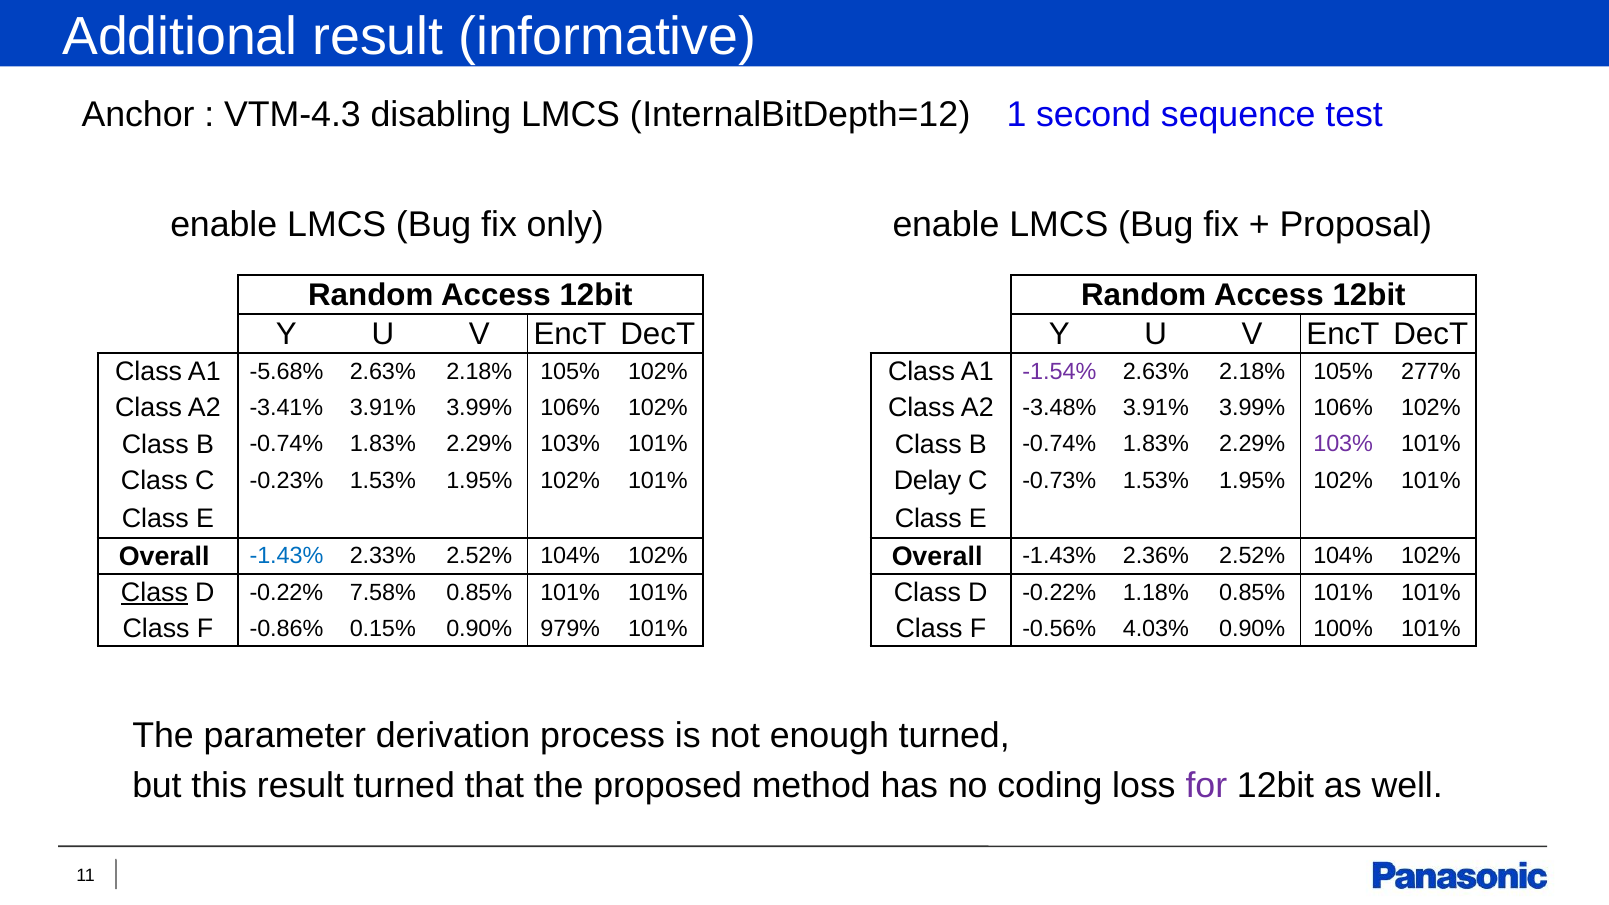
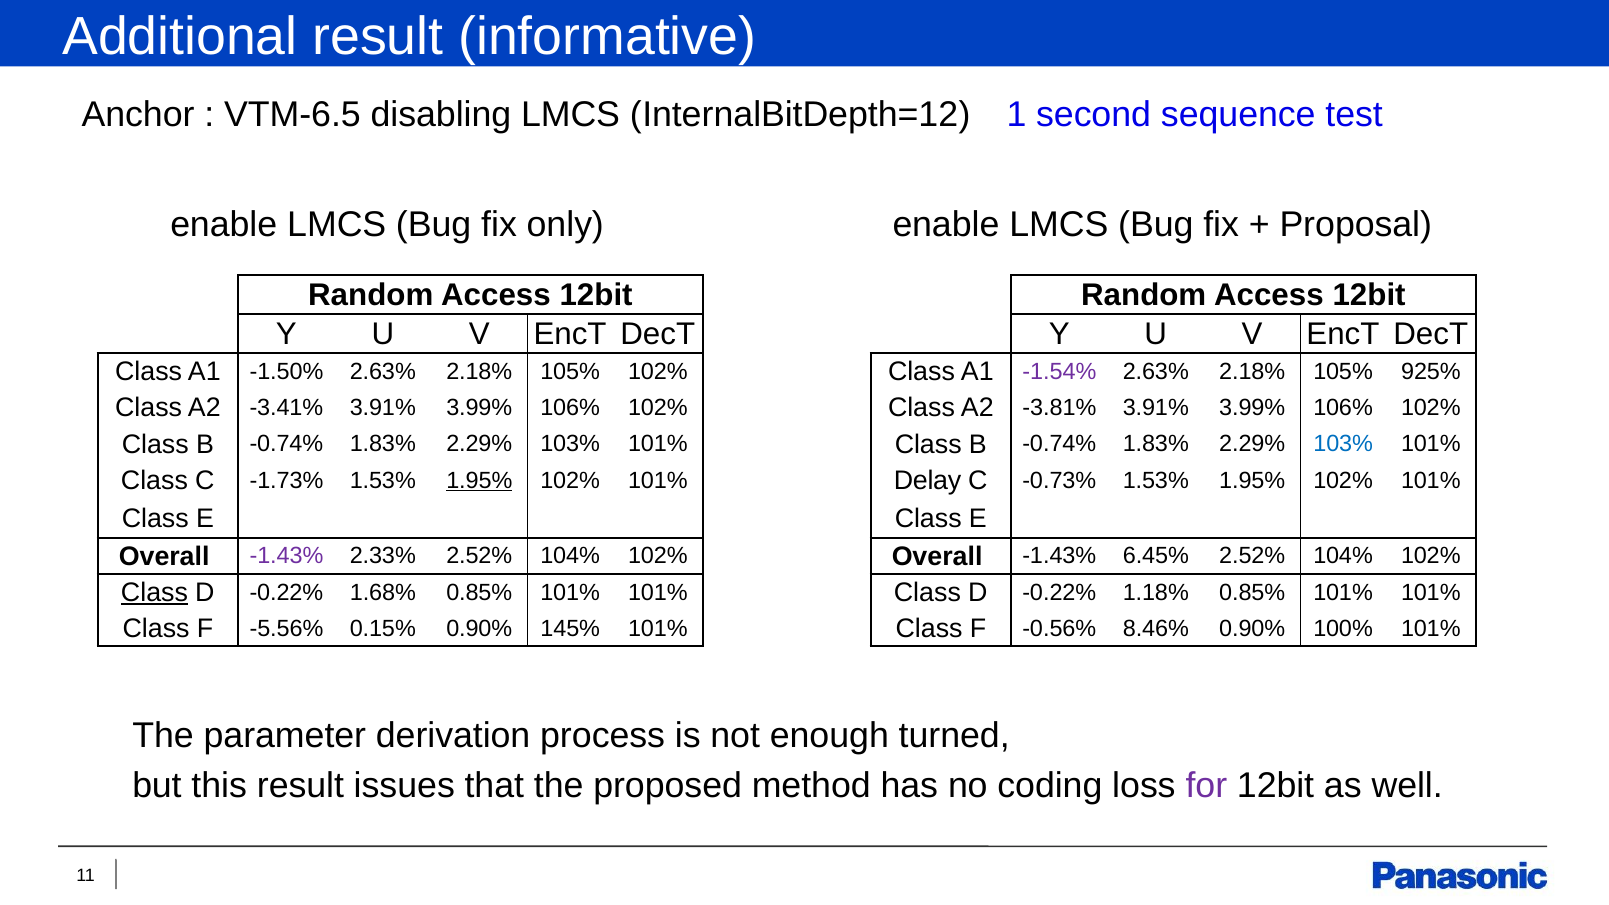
VTM-4.3: VTM-4.3 -> VTM-6.5
-5.68%: -5.68% -> -1.50%
277%: 277% -> 925%
-3.48%: -3.48% -> -3.81%
103% at (1343, 444) colour: purple -> blue
-0.23%: -0.23% -> -1.73%
1.95% at (479, 480) underline: none -> present
-1.43% at (286, 556) colour: blue -> purple
2.36%: 2.36% -> 6.45%
7.58%: 7.58% -> 1.68%
-0.86%: -0.86% -> -5.56%
979%: 979% -> 145%
4.03%: 4.03% -> 8.46%
result turned: turned -> issues
